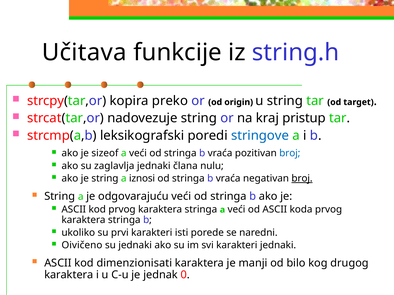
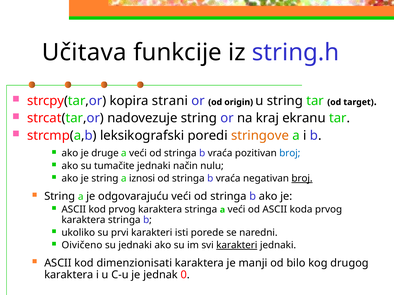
preko: preko -> strani
pristup: pristup -> ekranu
stringove colour: blue -> orange
sizeof: sizeof -> druge
zaglavlja: zaglavlja -> tumačite
člana: člana -> način
karakteri at (237, 246) underline: none -> present
